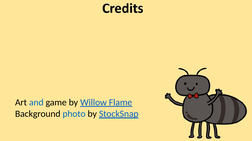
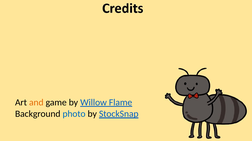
and colour: blue -> orange
